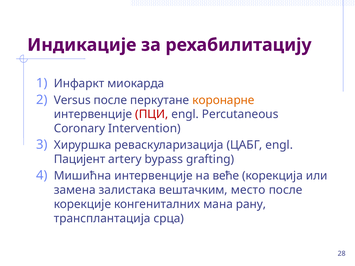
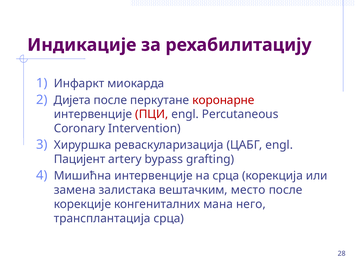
Versus: Versus -> Дијета
коронарне colour: orange -> red
на веће: веће -> срца
рану: рану -> него
